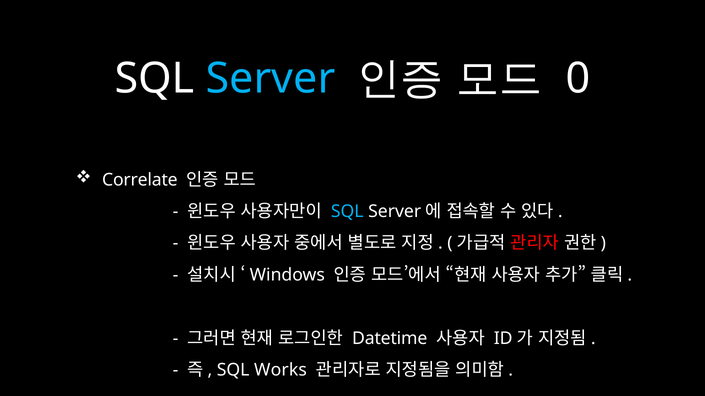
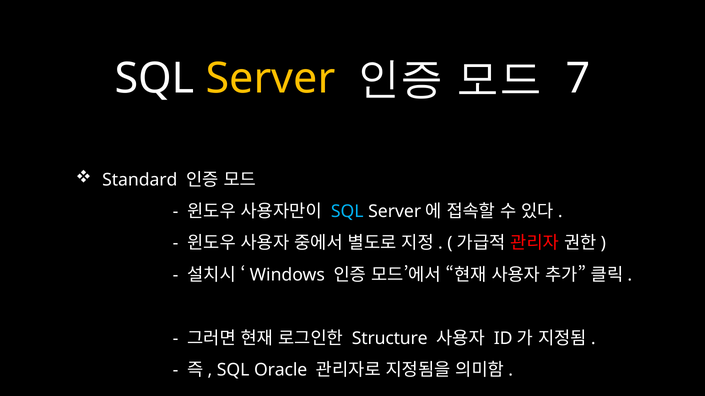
Server colour: light blue -> yellow
0: 0 -> 7
Correlate: Correlate -> Standard
Datetime: Datetime -> Structure
Works: Works -> Oracle
